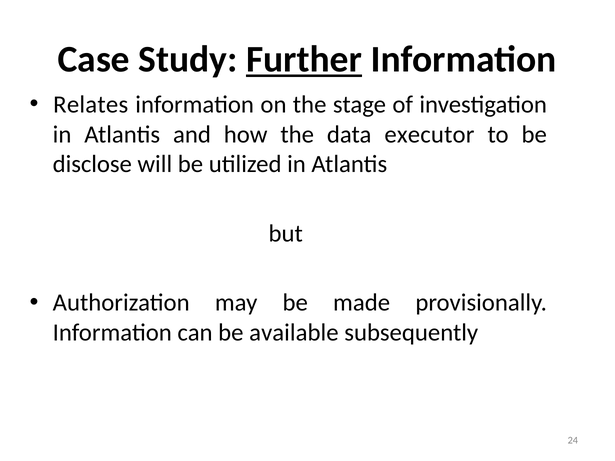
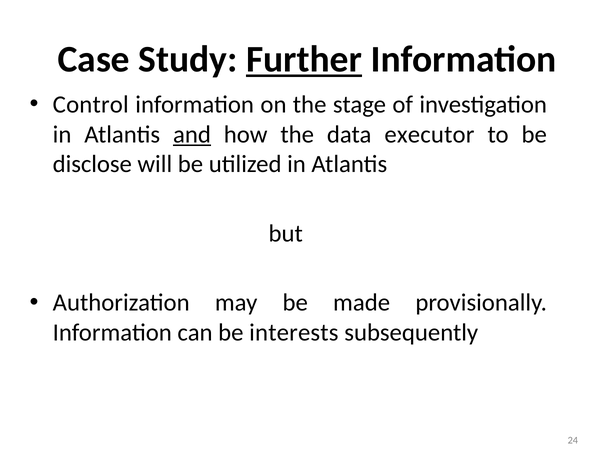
Relates: Relates -> Control
and underline: none -> present
available: available -> interests
